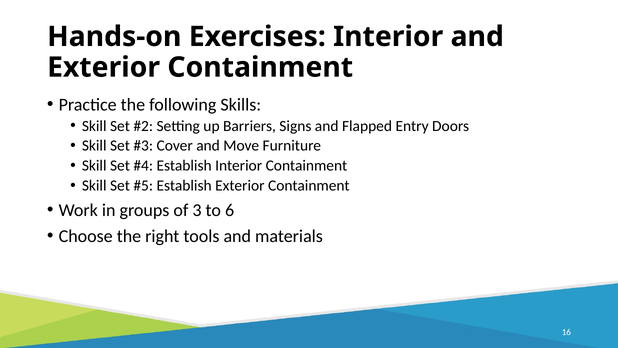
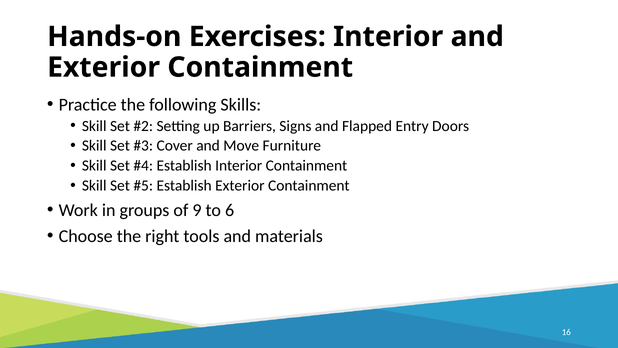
3: 3 -> 9
